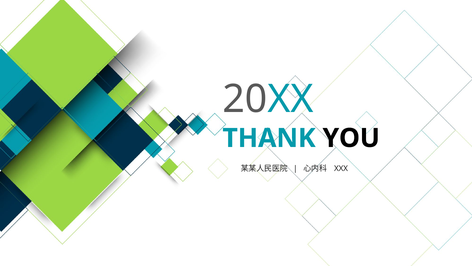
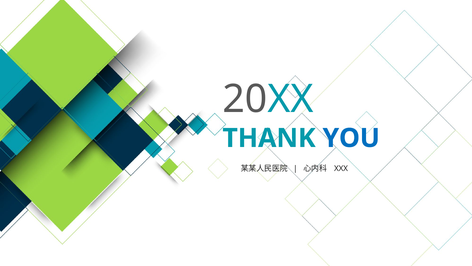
YOU colour: black -> blue
